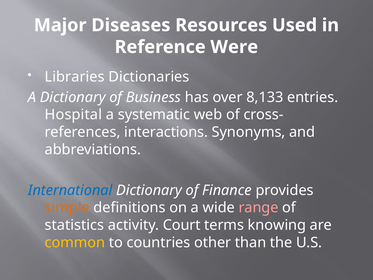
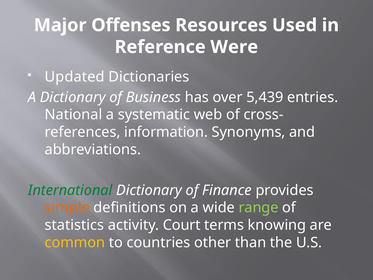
Diseases: Diseases -> Offenses
Libraries: Libraries -> Updated
8,133: 8,133 -> 5,439
Hospital: Hospital -> National
interactions: interactions -> information
International colour: blue -> green
range colour: pink -> light green
